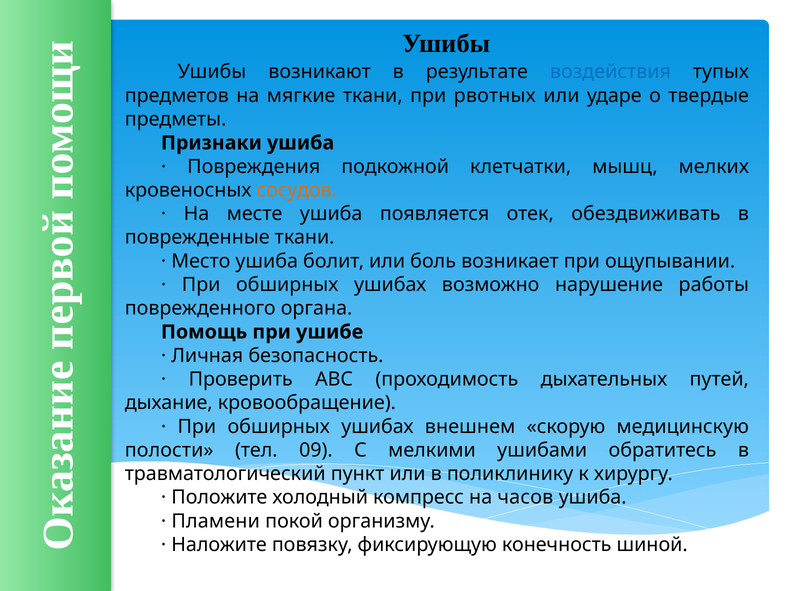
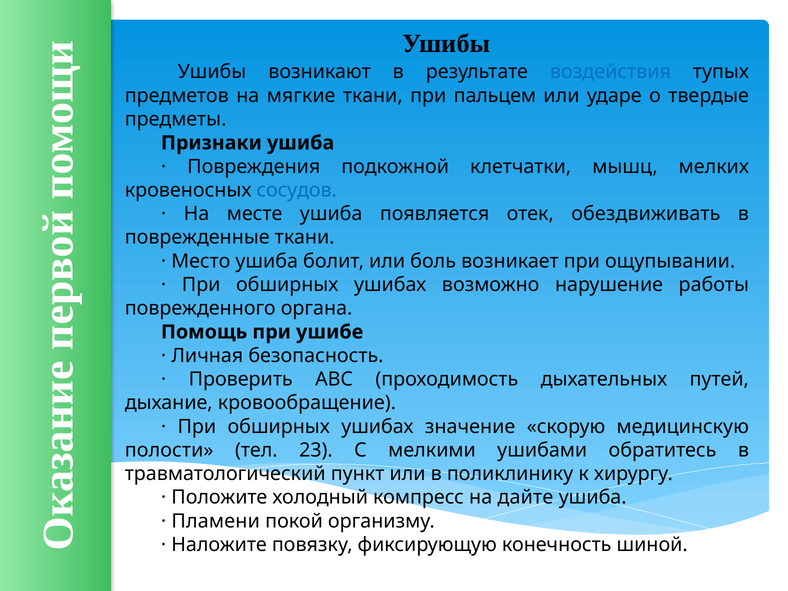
рвотных: рвотных -> пальцем
сосудов colour: orange -> blue
внешнем: внешнем -> значение
09: 09 -> 23
часов: часов -> дайте
